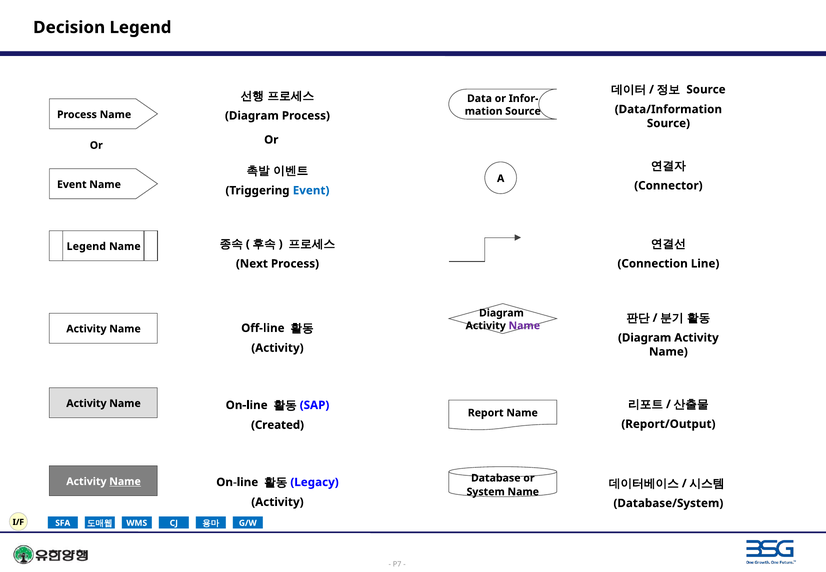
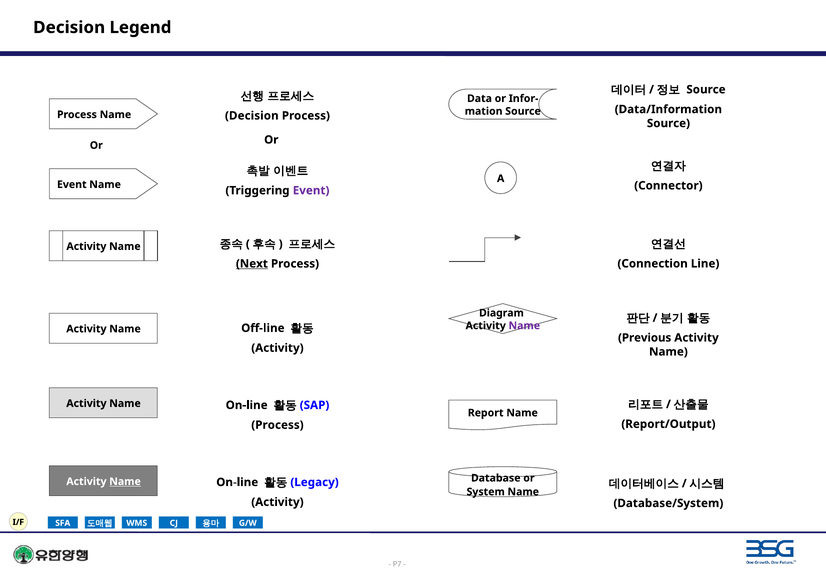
Diagram at (252, 116): Diagram -> Decision
Event at (311, 190) colour: blue -> purple
Legend at (86, 246): Legend -> Activity
Next underline: none -> present
Diagram at (645, 338): Diagram -> Previous
Created at (278, 425): Created -> Process
